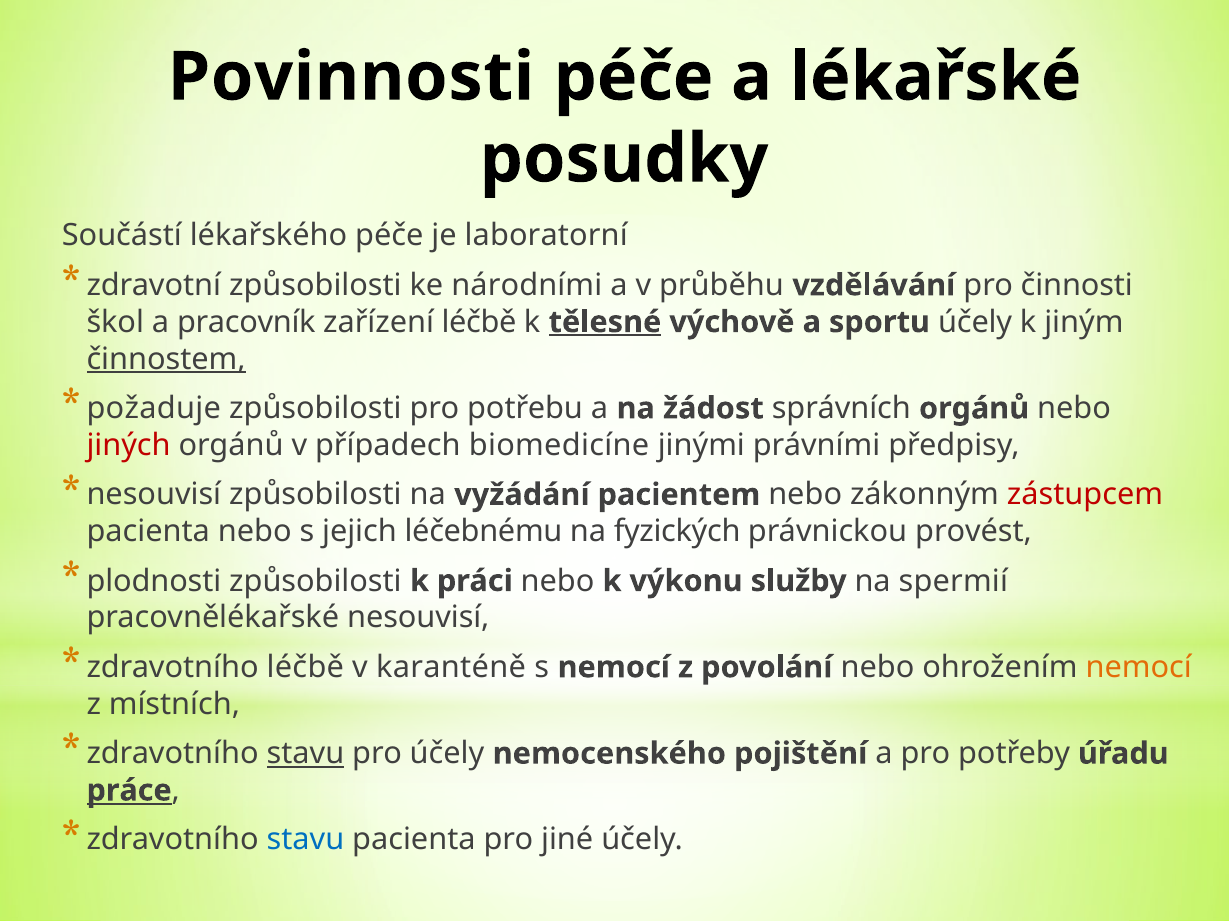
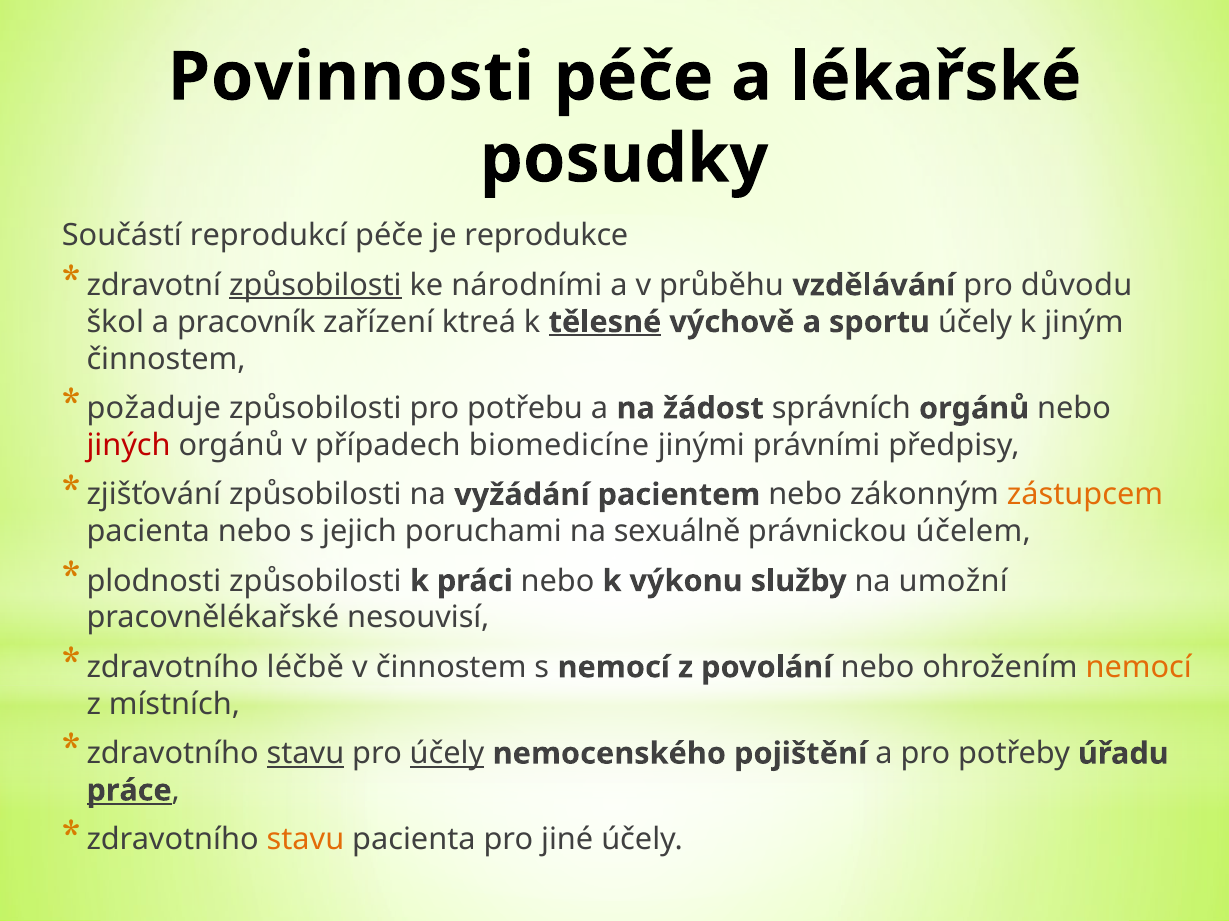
lékařského: lékařského -> reprodukcí
laboratorní: laboratorní -> reprodukce
způsobilosti at (315, 285) underline: none -> present
činnosti: činnosti -> důvodu
zařízení léčbě: léčbě -> ktreá
činnostem at (166, 359) underline: present -> none
nesouvisí at (154, 495): nesouvisí -> zjišťování
zástupcem colour: red -> orange
léčebnému: léčebnému -> poruchami
fyzických: fyzických -> sexuálně
provést: provést -> účelem
spermií: spermií -> umožní
v karanténě: karanténě -> činnostem
účely at (447, 754) underline: none -> present
stavu at (305, 841) colour: blue -> orange
